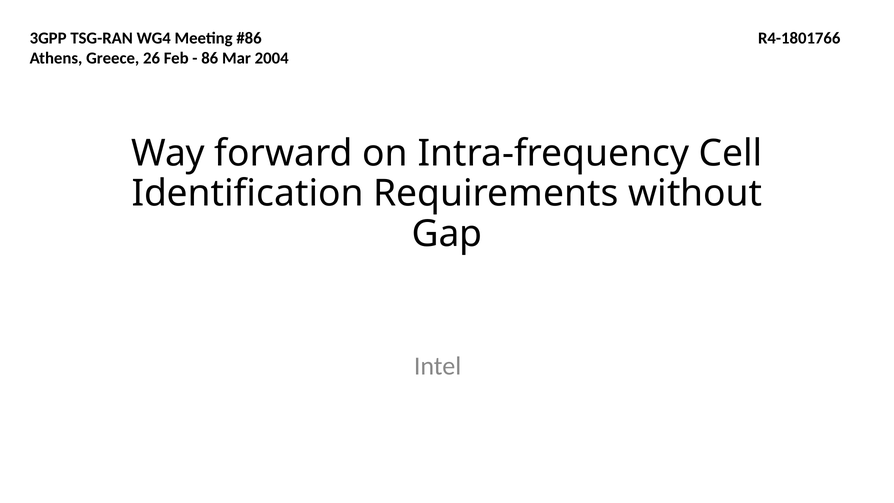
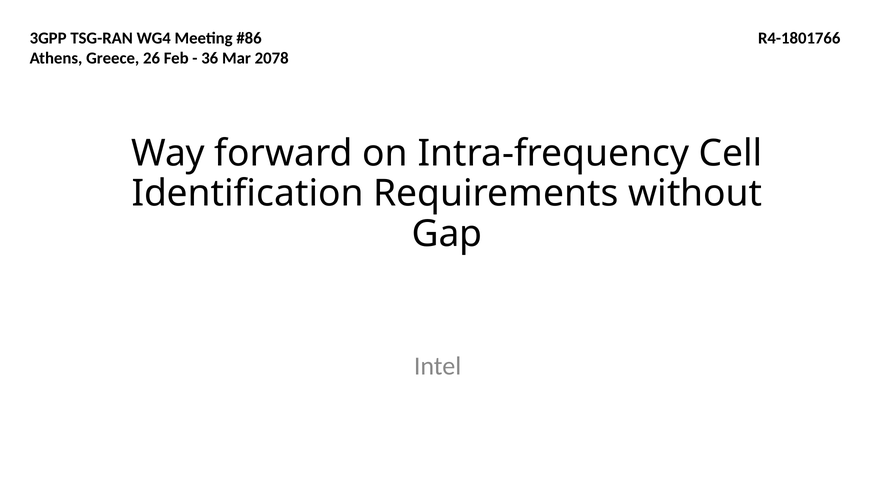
86: 86 -> 36
2004: 2004 -> 2078
